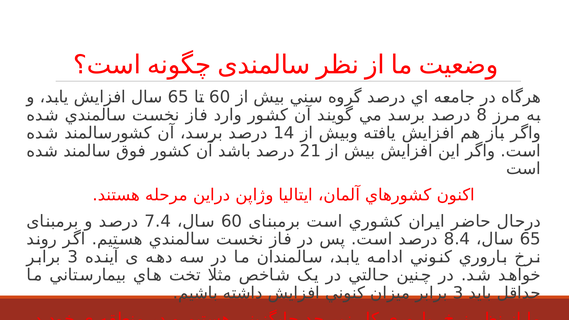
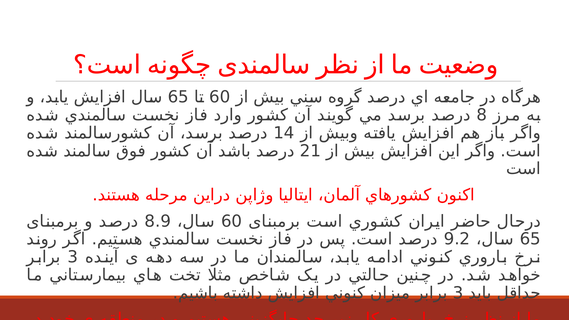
7.4: 7.4 -> 8.9
8.4: 8.4 -> 9.2
